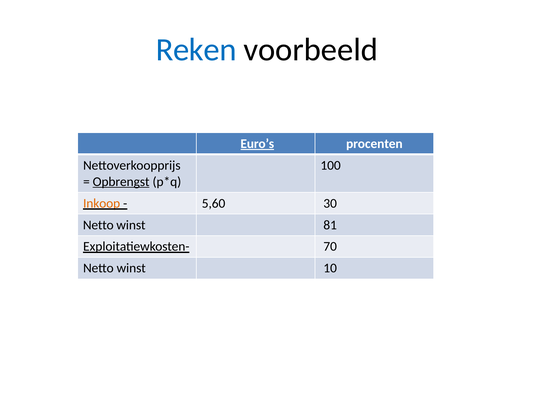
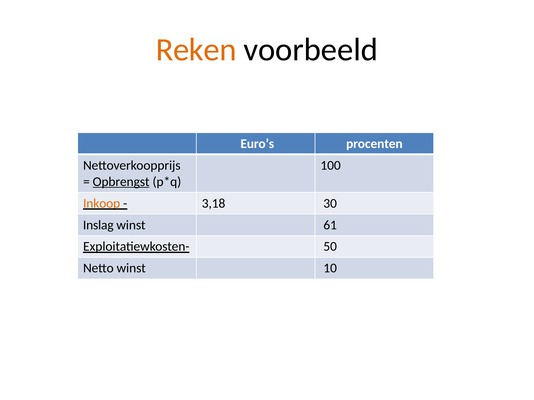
Reken colour: blue -> orange
Euro’s underline: present -> none
5,60: 5,60 -> 3,18
Netto at (98, 225): Netto -> Inslag
81: 81 -> 61
70: 70 -> 50
